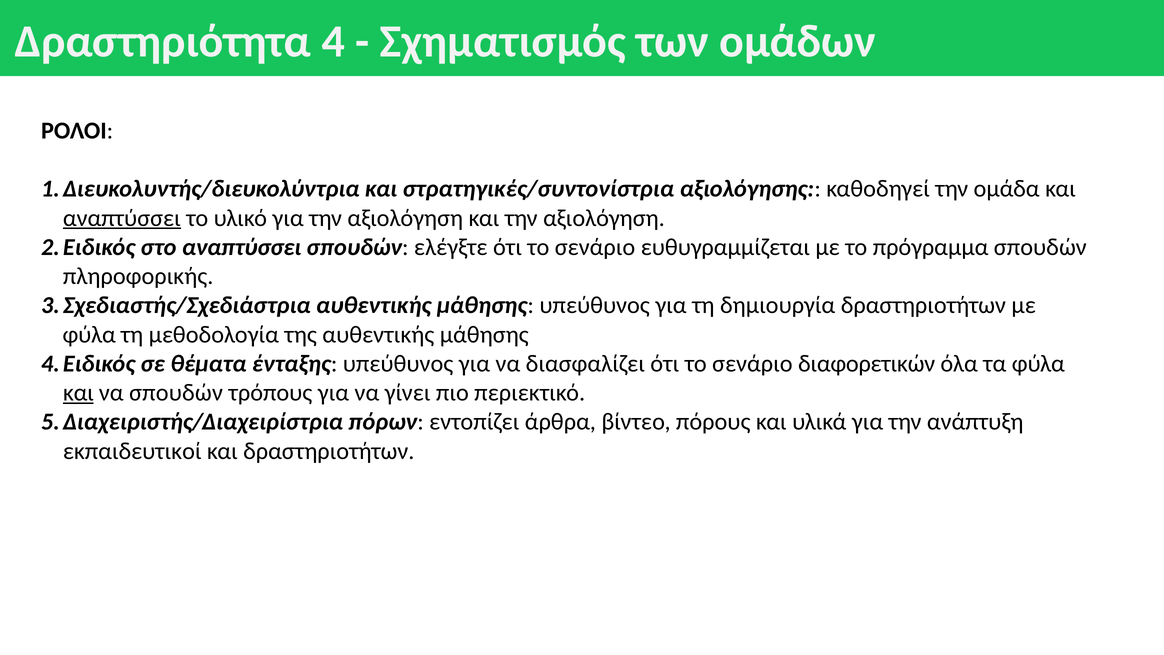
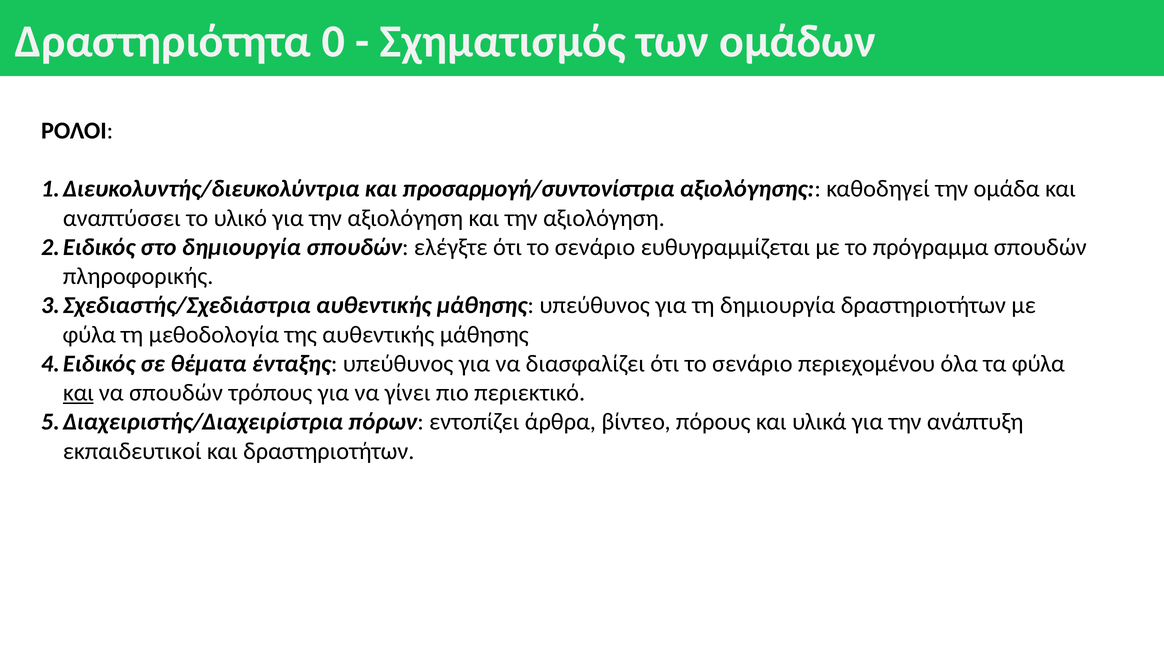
4: 4 -> 0
στρατηγικές/συντονίστρια: στρατηγικές/συντονίστρια -> προσαρμογή/συντονίστρια
αναπτύσσει at (122, 218) underline: present -> none
στο αναπτύσσει: αναπτύσσει -> δημιουργία
διαφορετικών: διαφορετικών -> περιεχομένου
